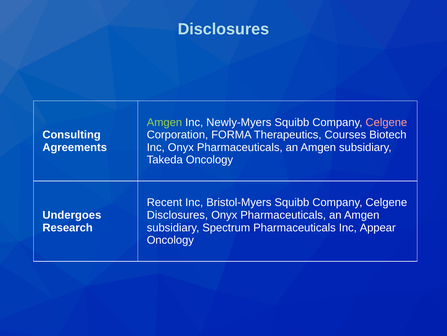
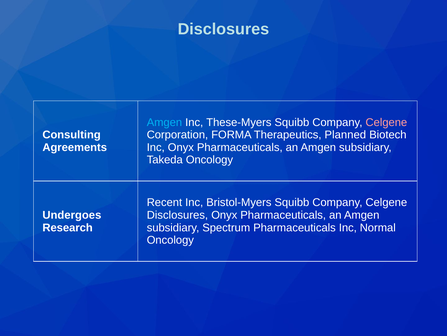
Amgen at (164, 122) colour: light green -> light blue
Newly-Myers: Newly-Myers -> These-Myers
Courses: Courses -> Planned
Appear: Appear -> Normal
